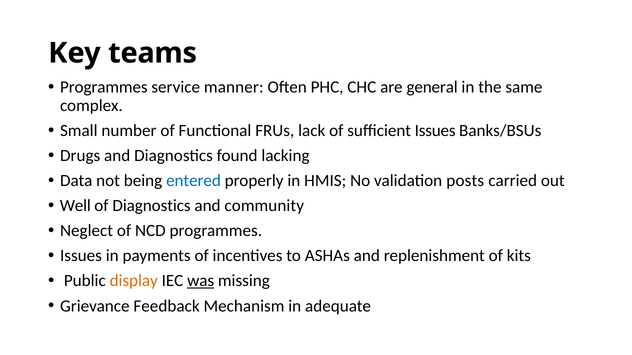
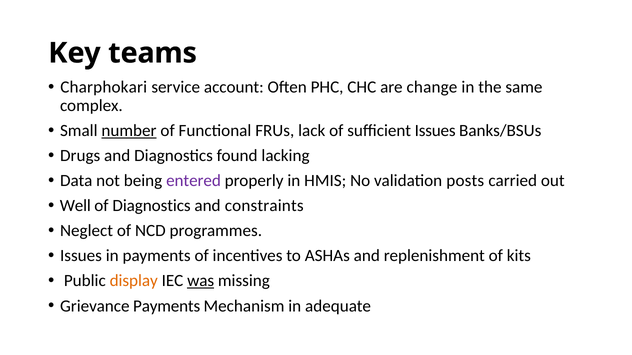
Programmes at (104, 87): Programmes -> Charphokari
manner: manner -> account
general: general -> change
number underline: none -> present
entered colour: blue -> purple
community: community -> constraints
Grievance Feedback: Feedback -> Payments
